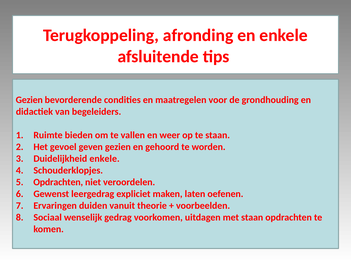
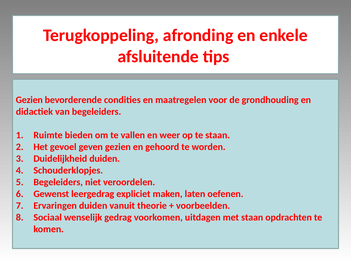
Duidelijkheid enkele: enkele -> duiden
Opdrachten at (58, 182): Opdrachten -> Begeleiders
